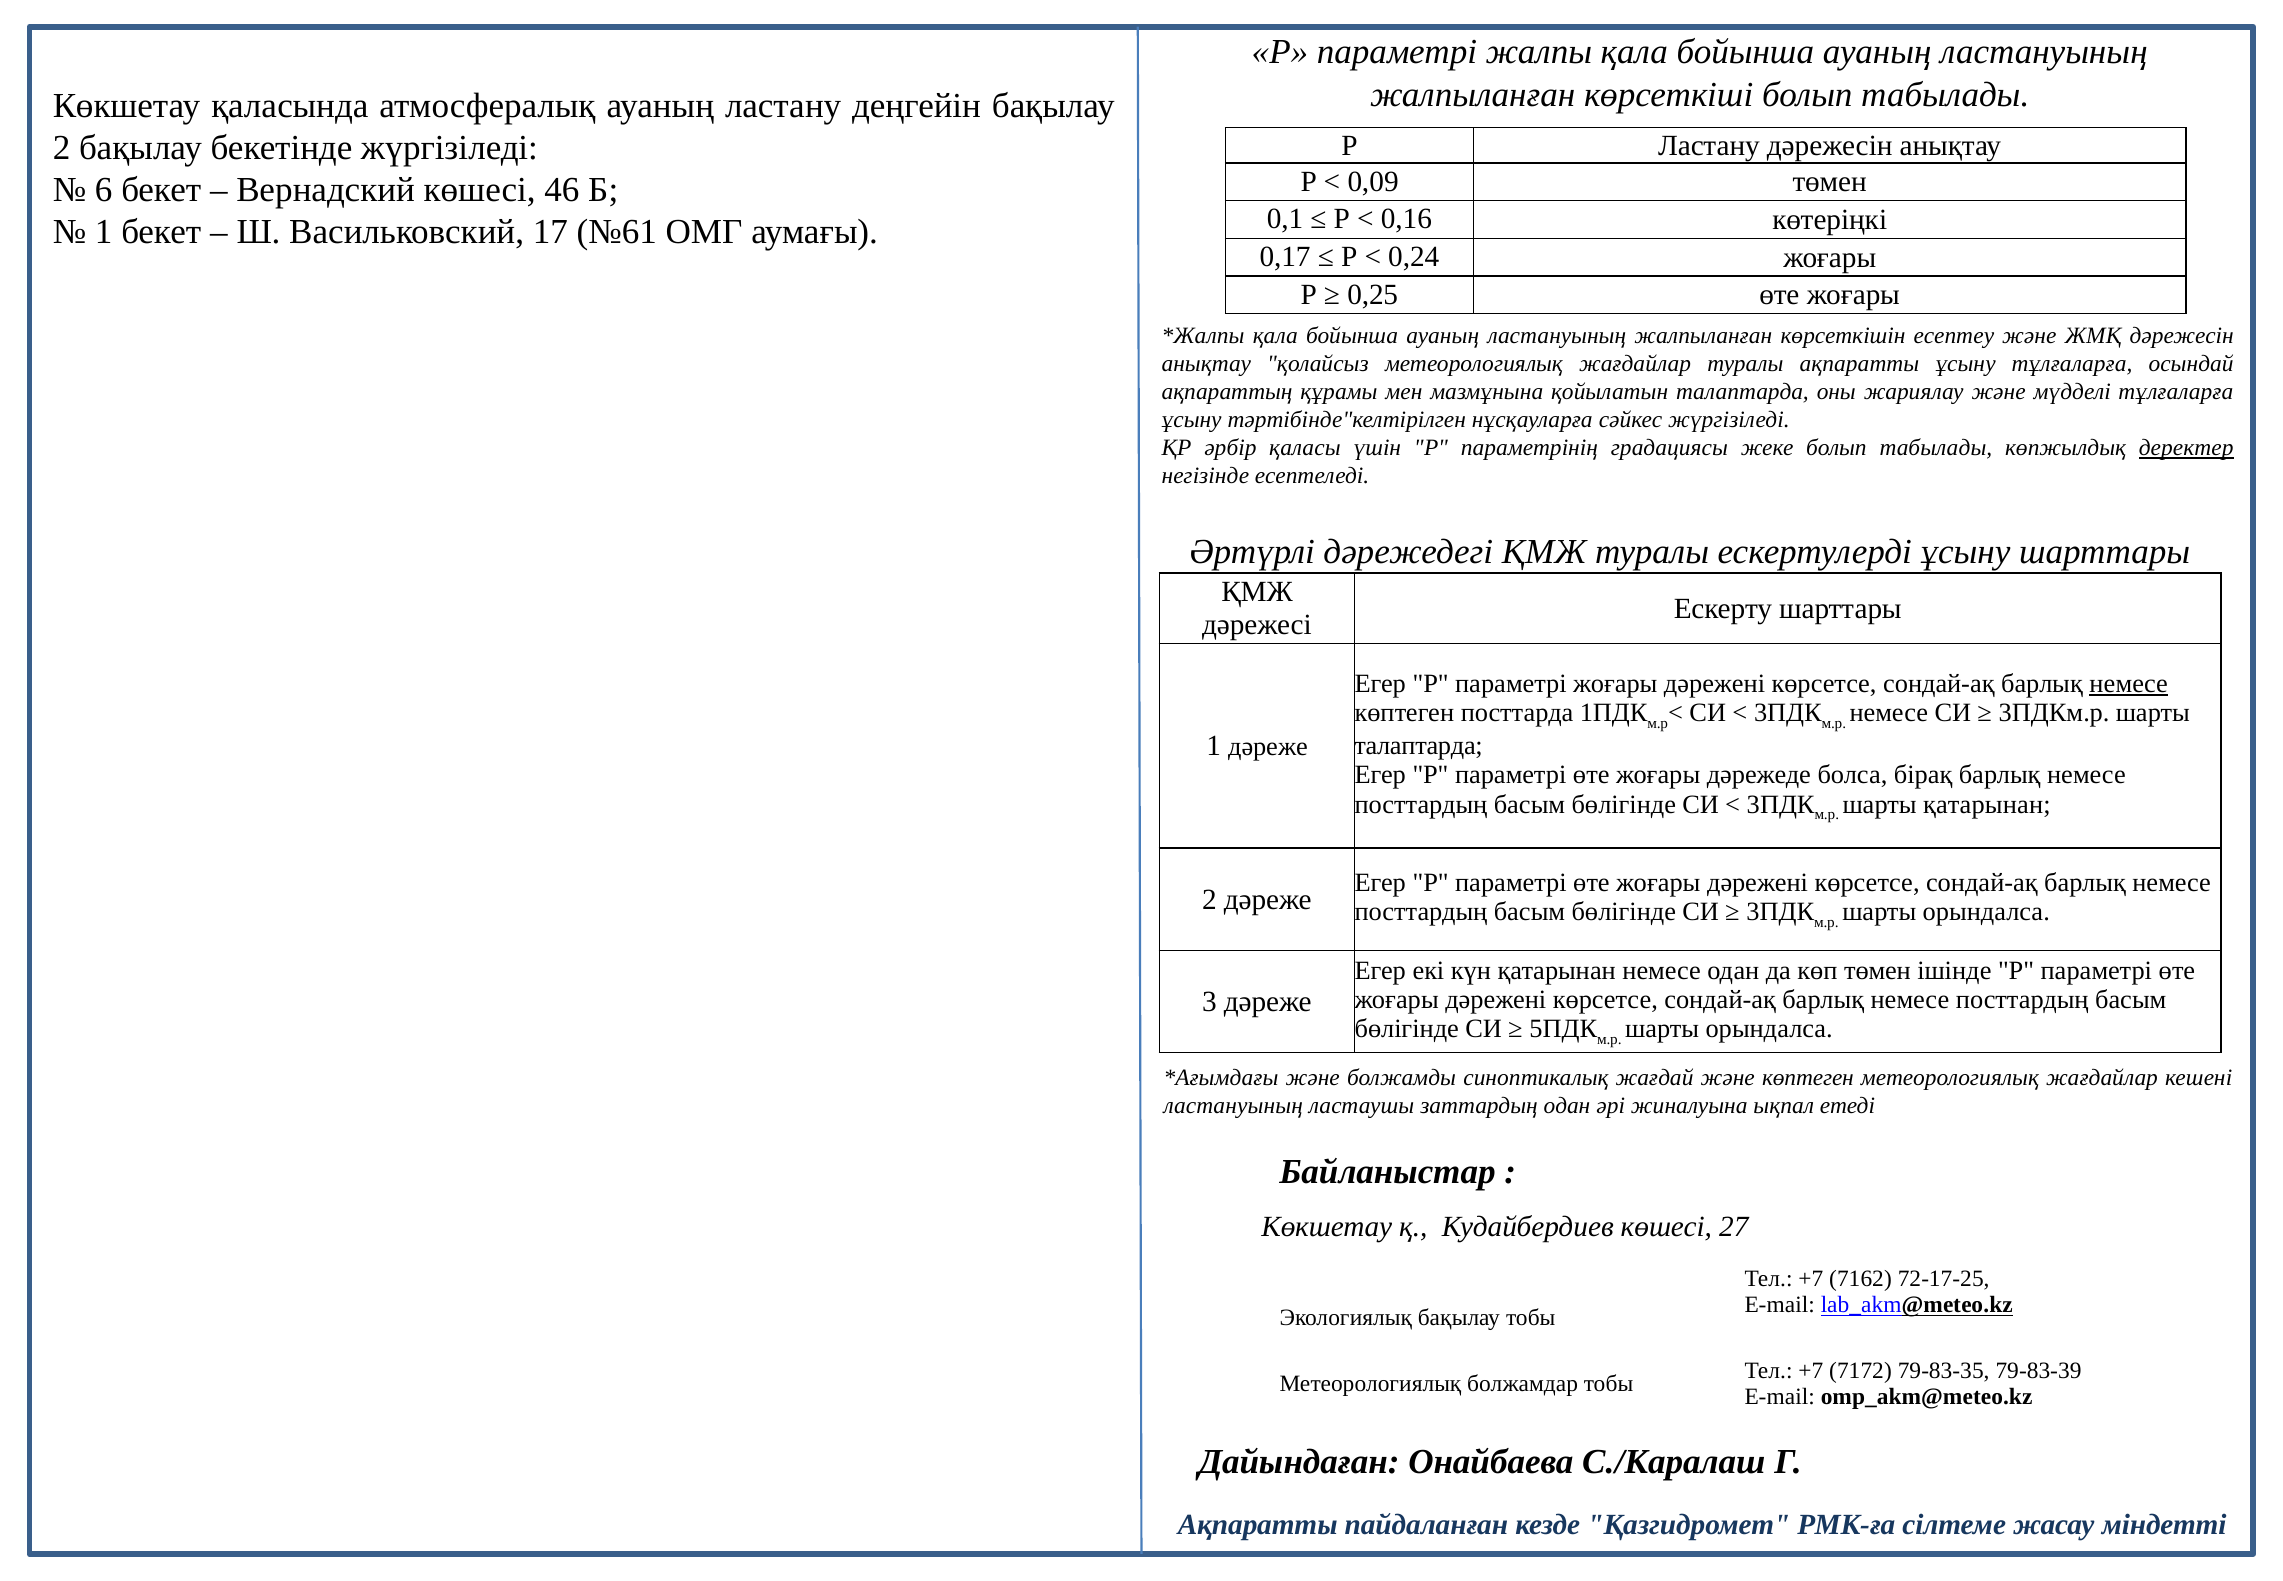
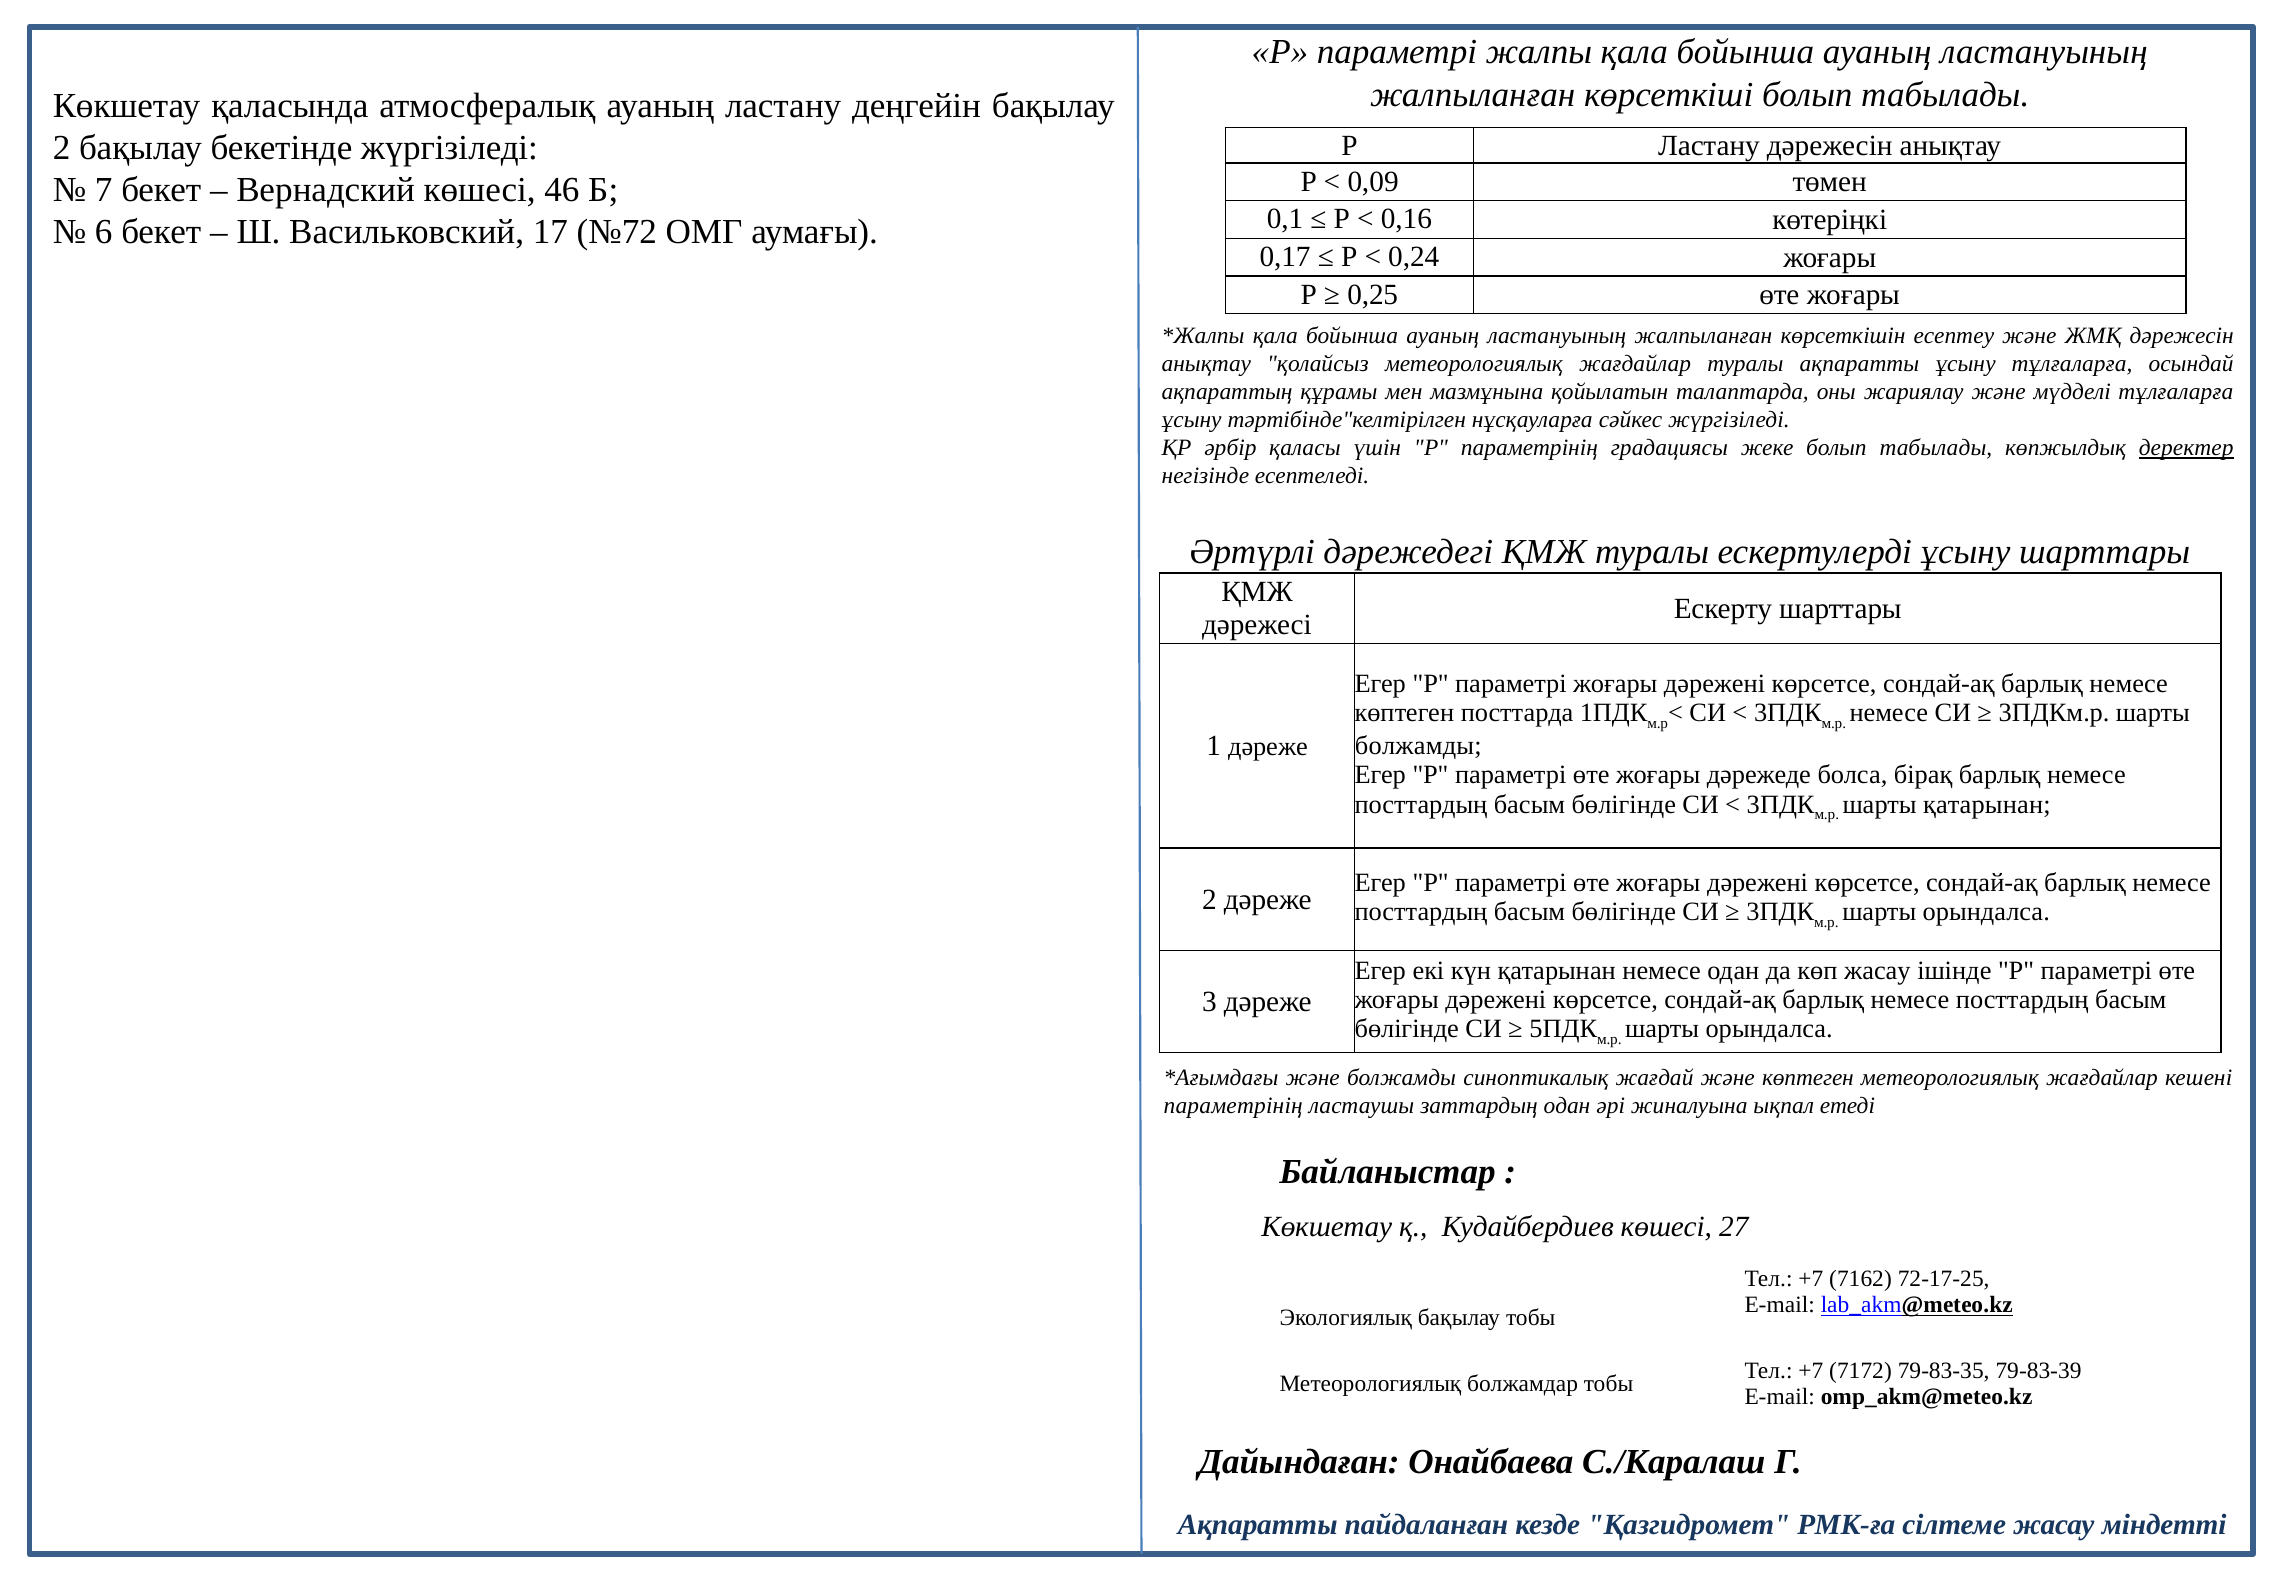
6: 6 -> 7
1 at (104, 232): 1 -> 6
№61: №61 -> №72
немесе at (2129, 683) underline: present -> none
талаптарда at (1419, 746): талаптарда -> болжамды
көп төмен: төмен -> жасау
ластануының at (1233, 1106): ластануының -> параметрінің
